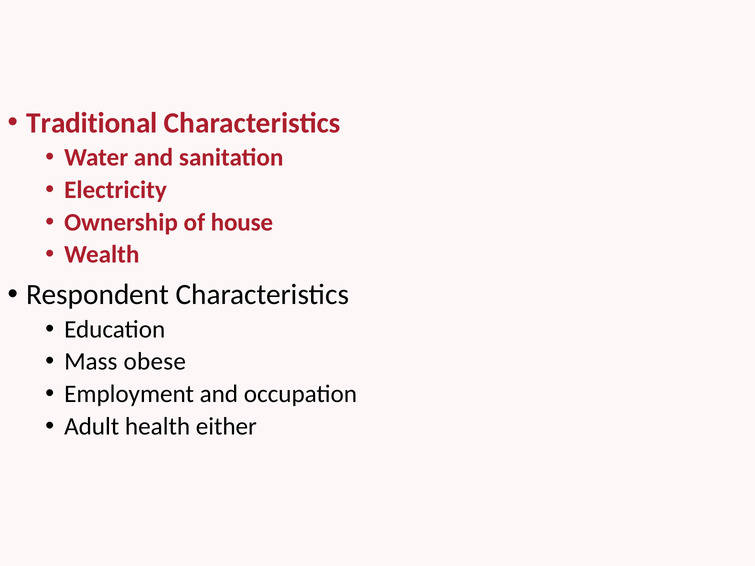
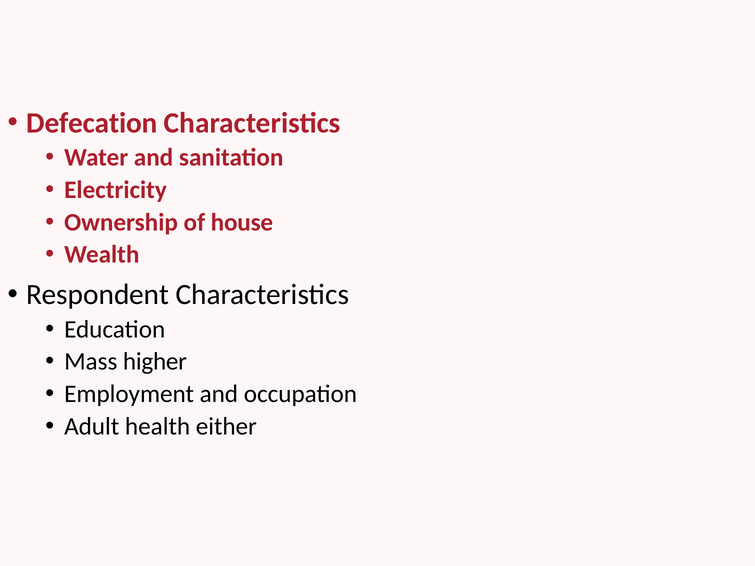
Traditional: Traditional -> Defecation
obese: obese -> higher
